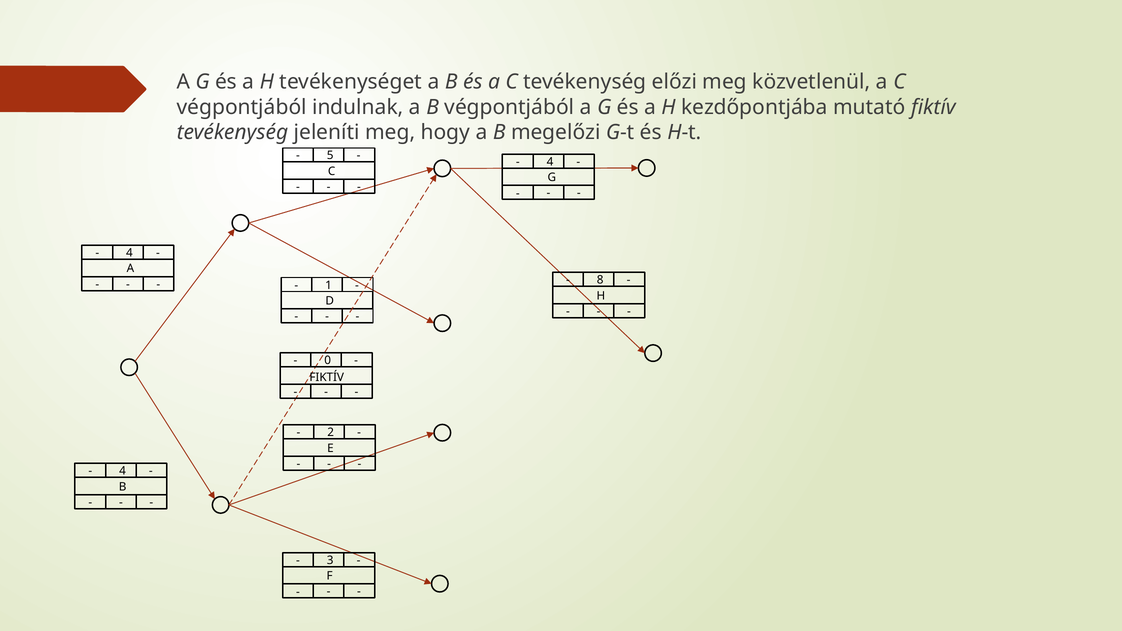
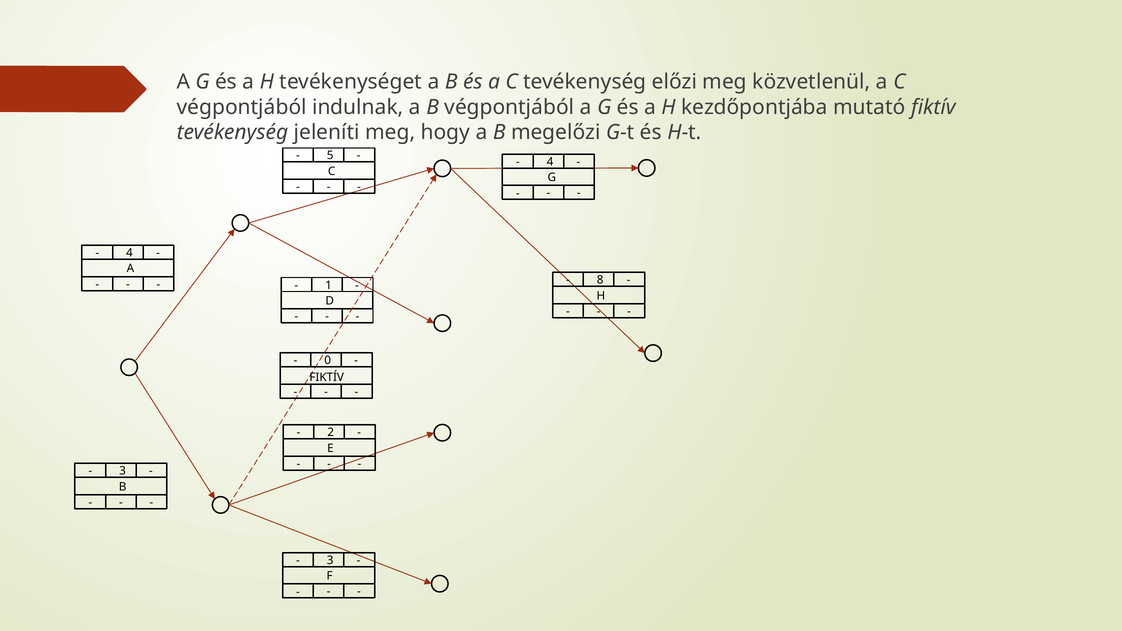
4 at (122, 471): 4 -> 3
